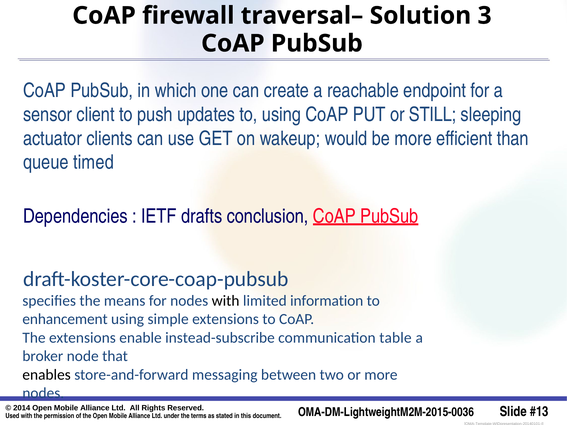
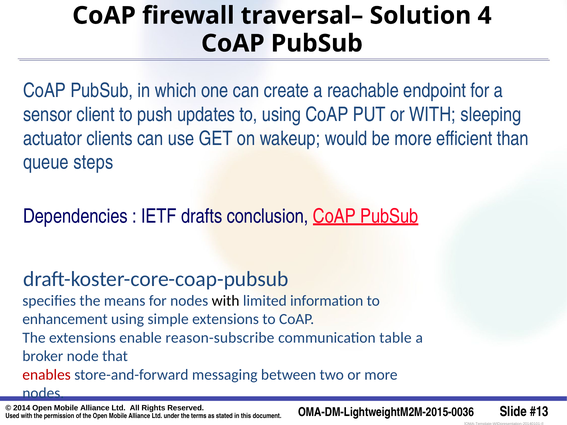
3: 3 -> 4
or STILL: STILL -> WITH
timed: timed -> steps
instead-subscribe: instead-subscribe -> reason-subscribe
enables colour: black -> red
